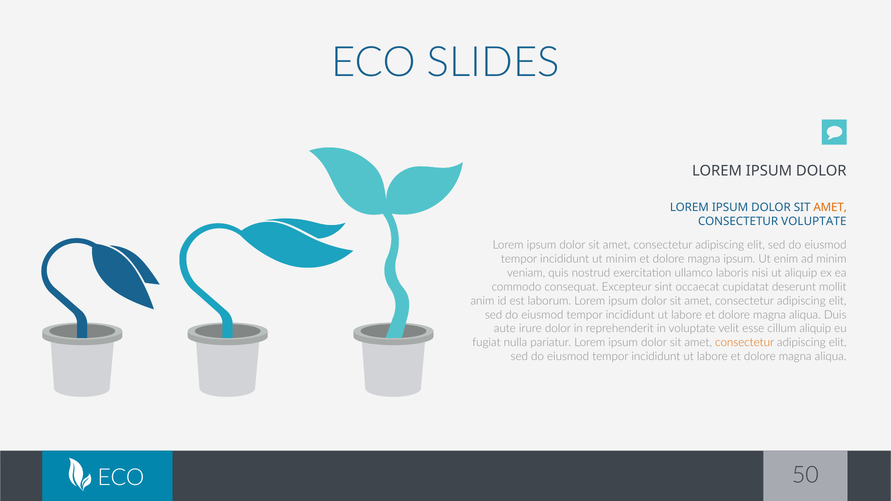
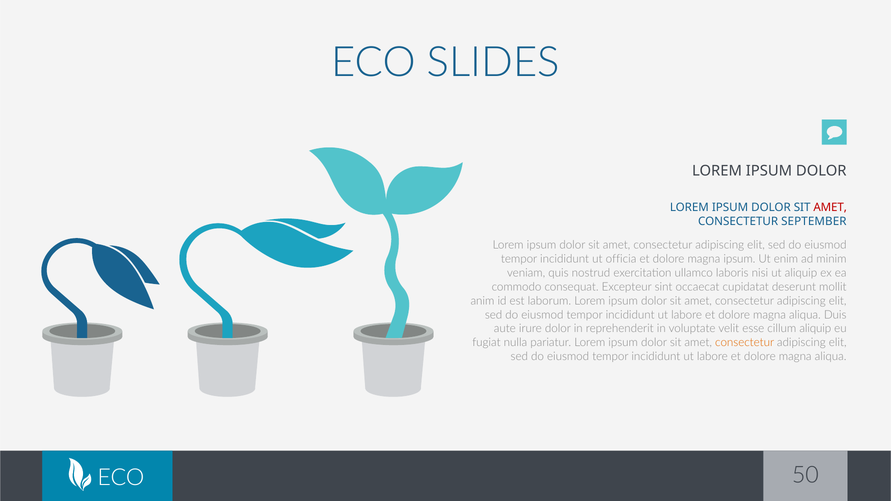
AMET at (830, 208) colour: orange -> red
CONSECTETUR VOLUPTATE: VOLUPTATE -> SEPTEMBER
ut minim: minim -> officia
